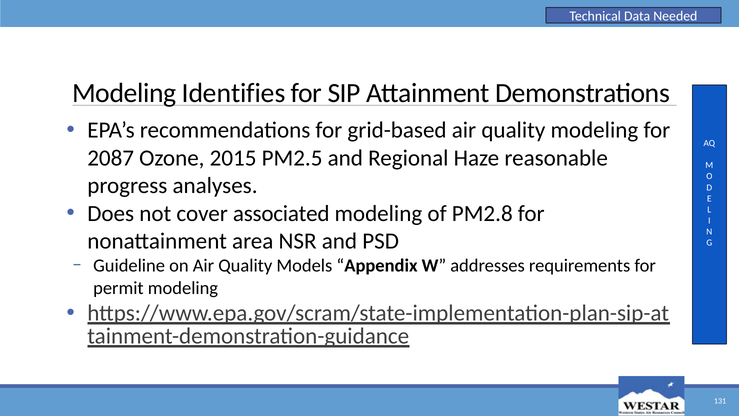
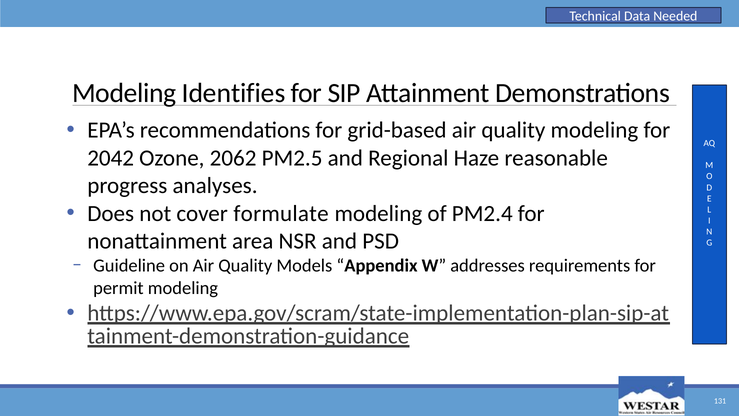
2087: 2087 -> 2042
2015: 2015 -> 2062
associated: associated -> formulate
PM2.8: PM2.8 -> PM2.4
